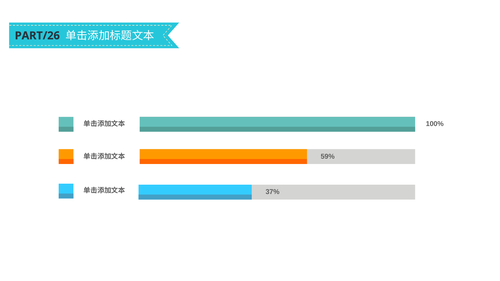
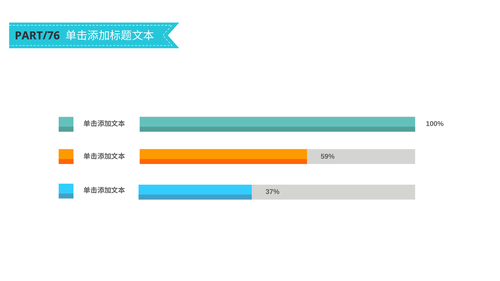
PART/26: PART/26 -> PART/76
